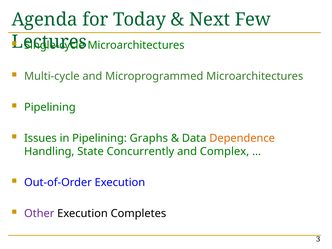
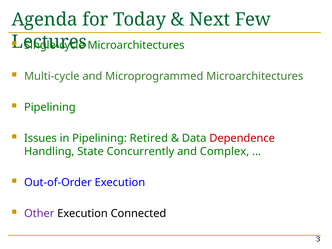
Graphs: Graphs -> Retired
Dependence colour: orange -> red
Completes: Completes -> Connected
